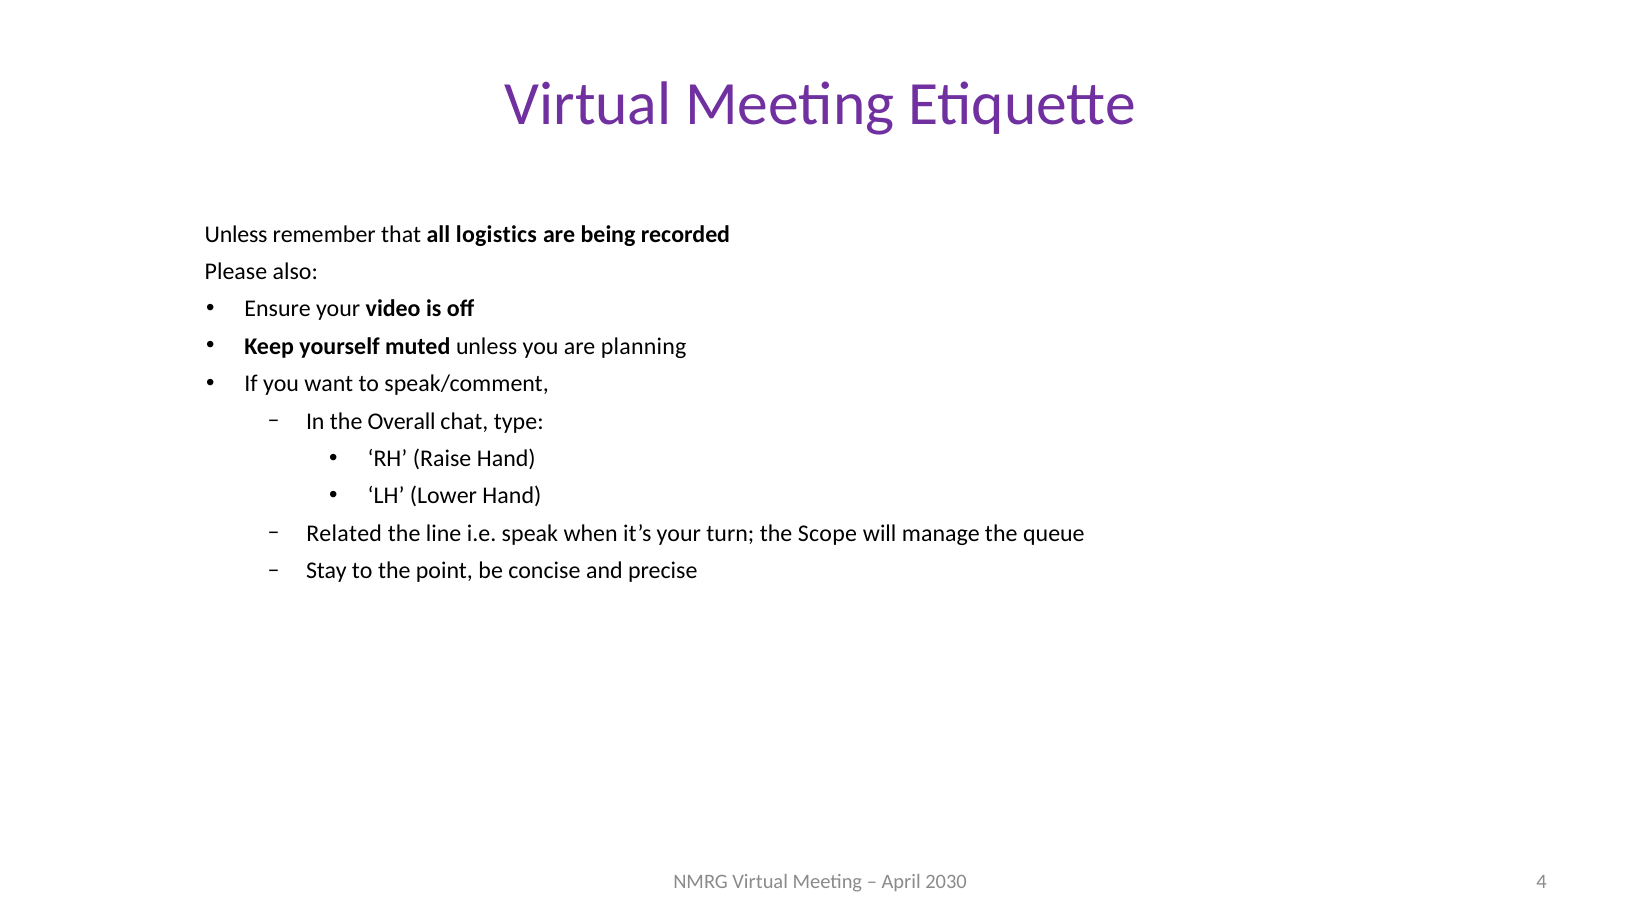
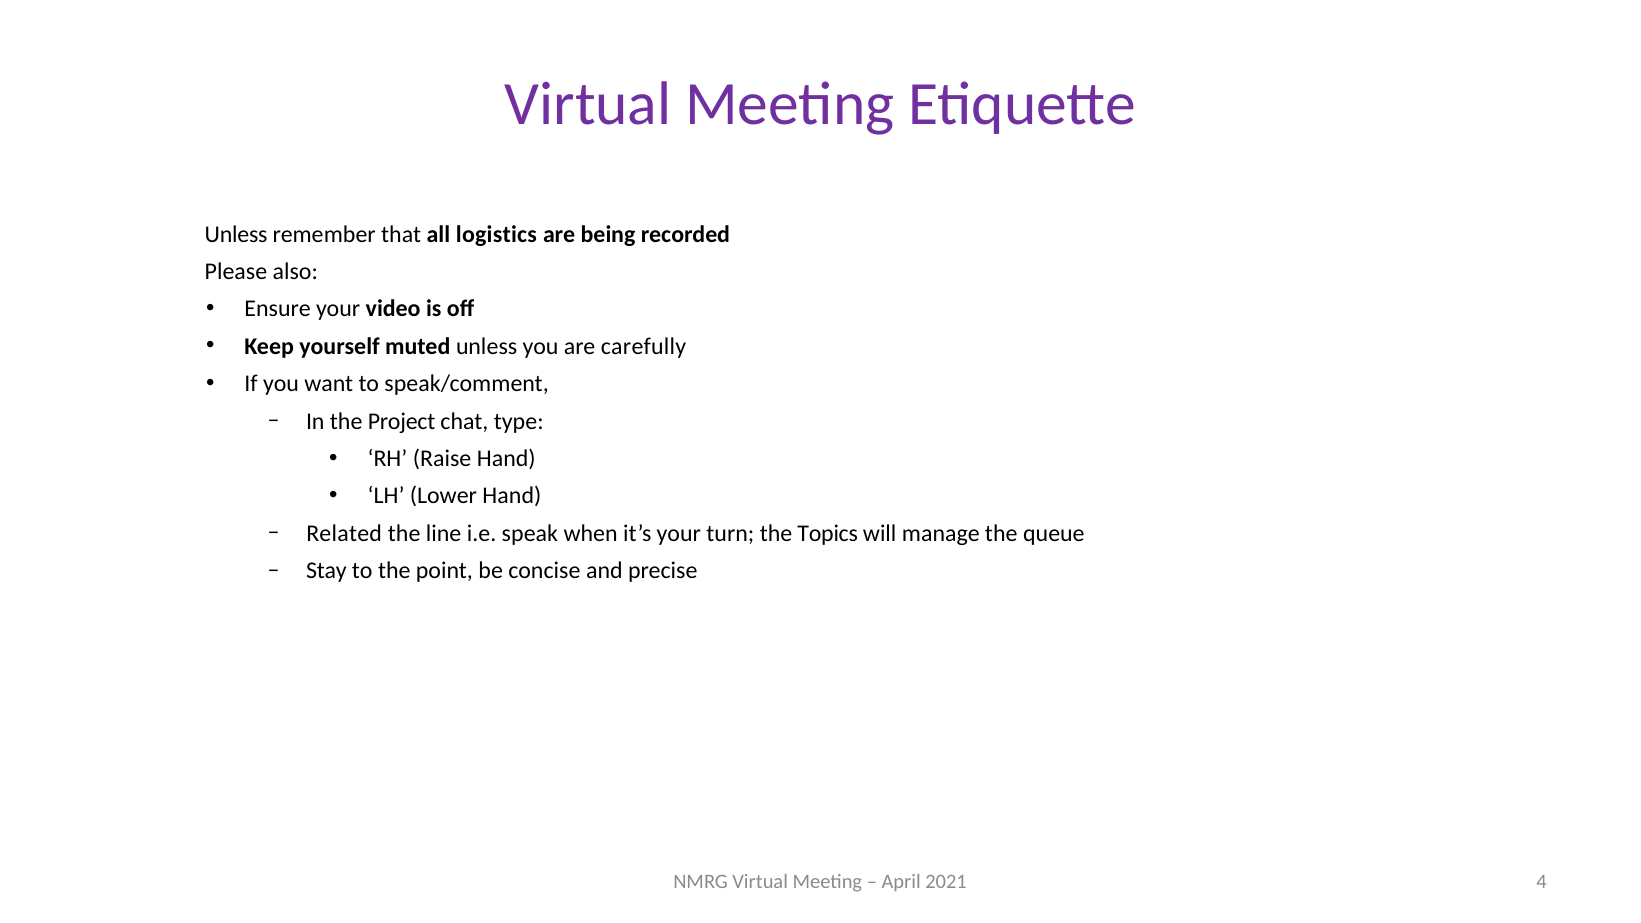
planning: planning -> carefully
Overall: Overall -> Project
Scope: Scope -> Topics
2030: 2030 -> 2021
